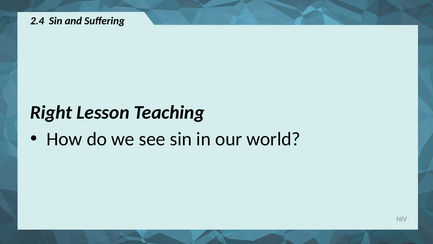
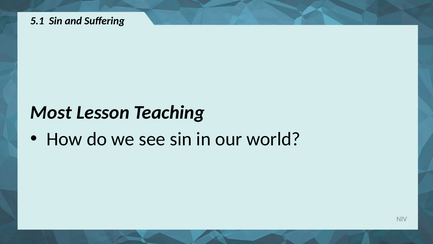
2.4: 2.4 -> 5.1
Right: Right -> Most
